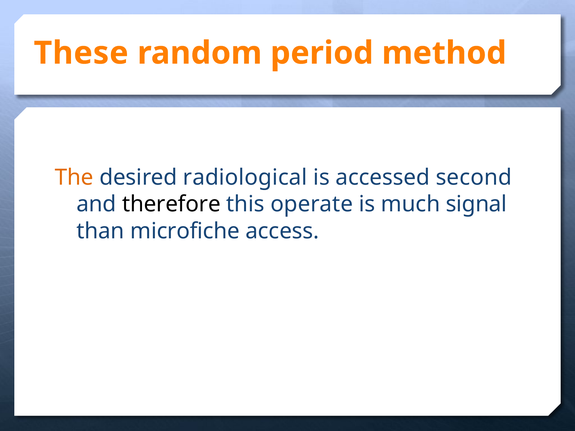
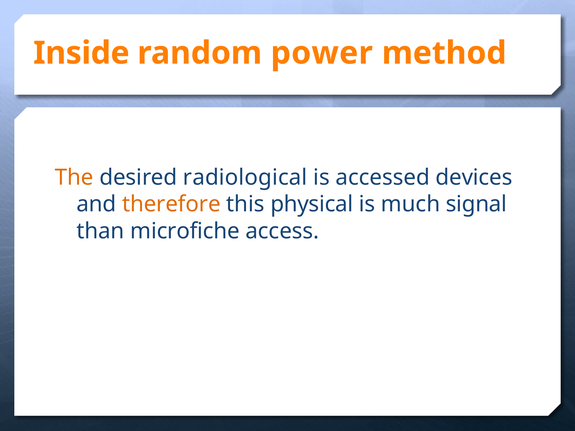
These: These -> Inside
period: period -> power
second: second -> devices
therefore colour: black -> orange
operate: operate -> physical
